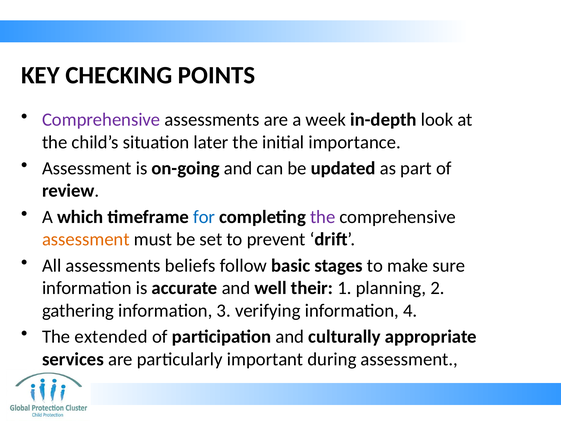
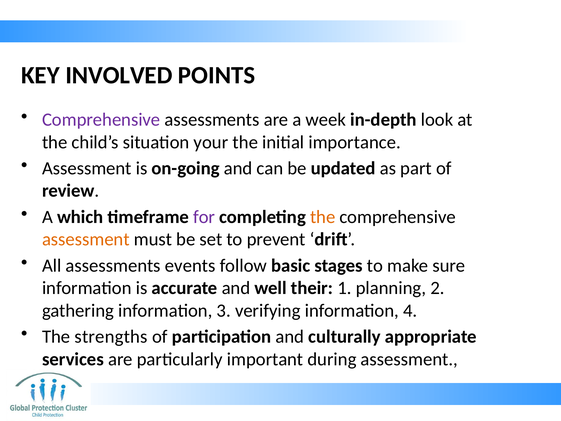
CHECKING: CHECKING -> INVOLVED
later: later -> your
for colour: blue -> purple
the at (323, 217) colour: purple -> orange
beliefs: beliefs -> events
extended: extended -> strengths
